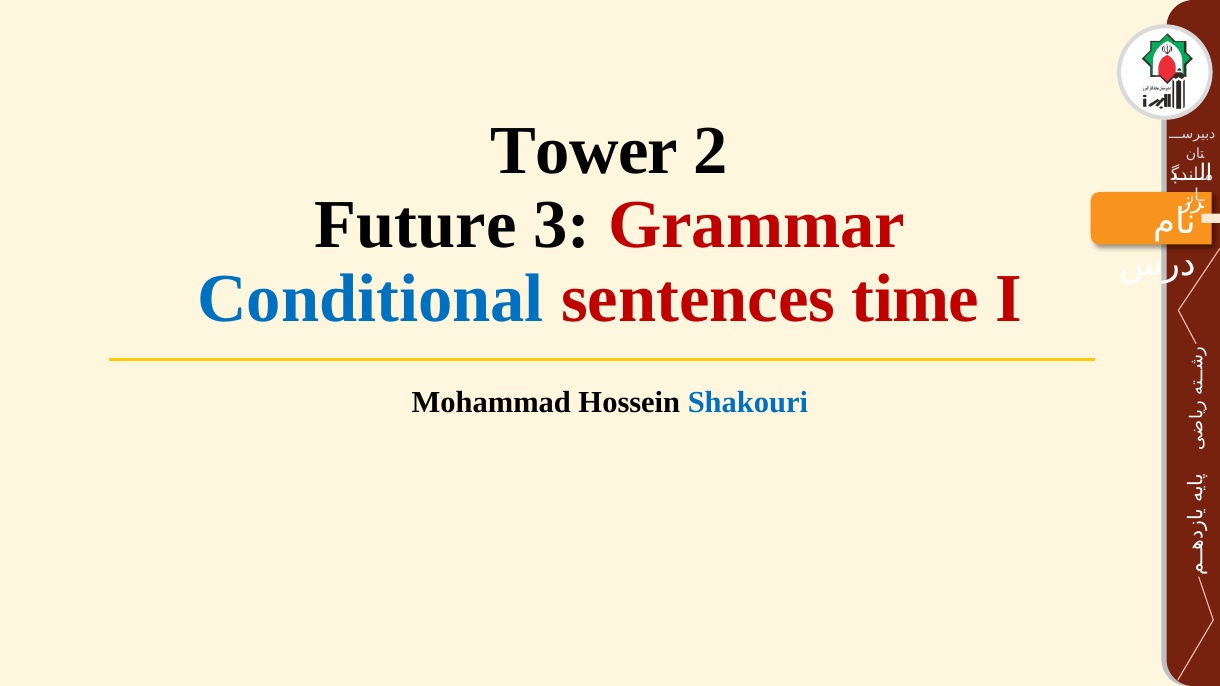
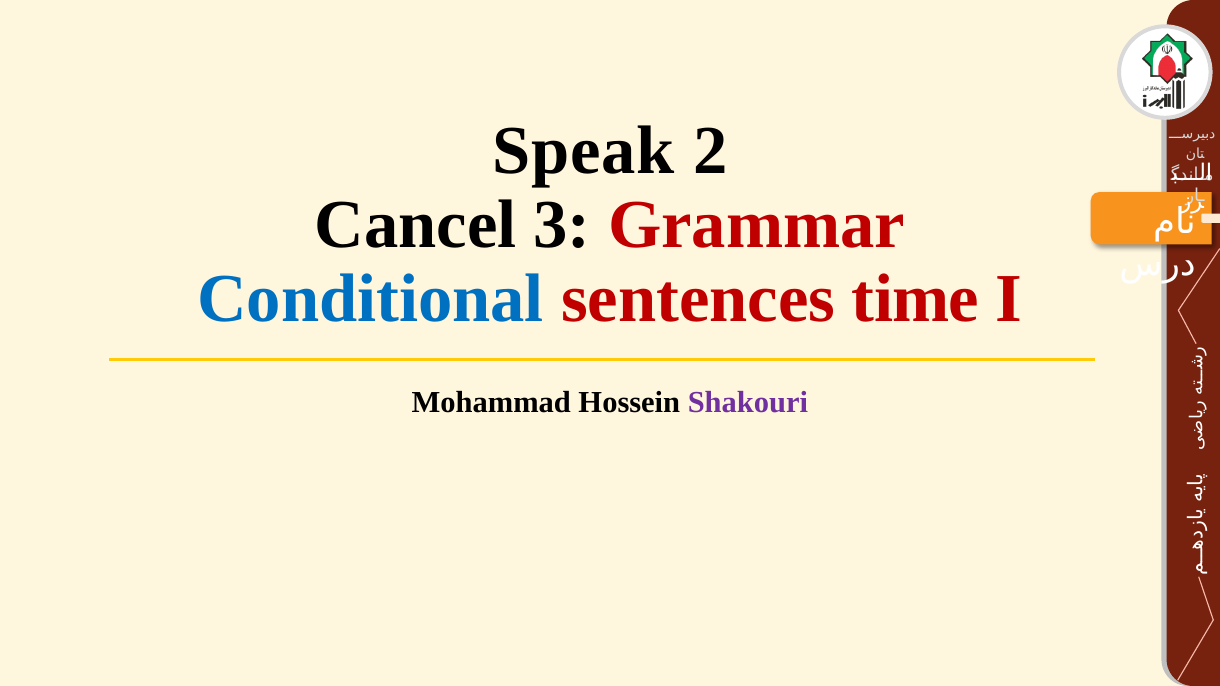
Tower: Tower -> Speak
Future: Future -> Cancel
Shakouri colour: blue -> purple
